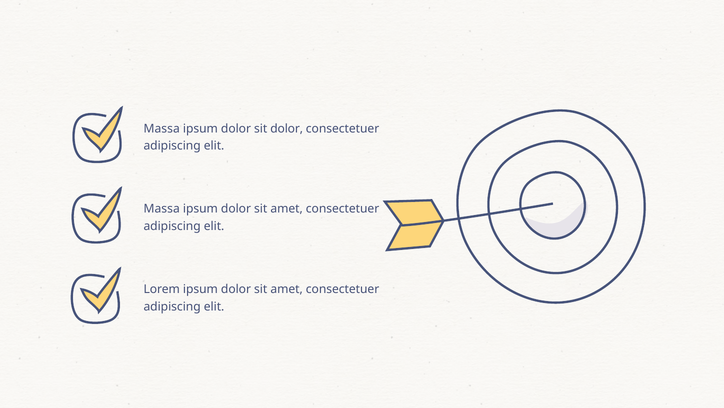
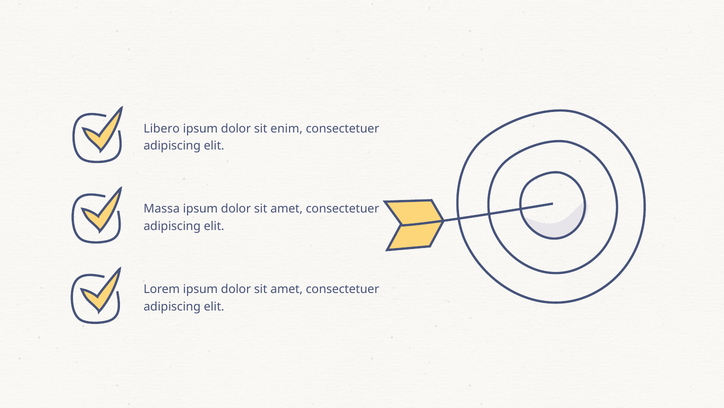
Massa at (162, 128): Massa -> Libero
sit dolor: dolor -> enim
